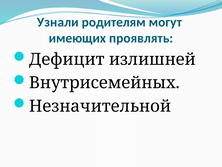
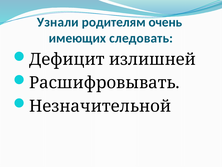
могут: могут -> очень
проявлять: проявлять -> следовать
Внутрисемейных: Внутрисемейных -> Расшифровывать
